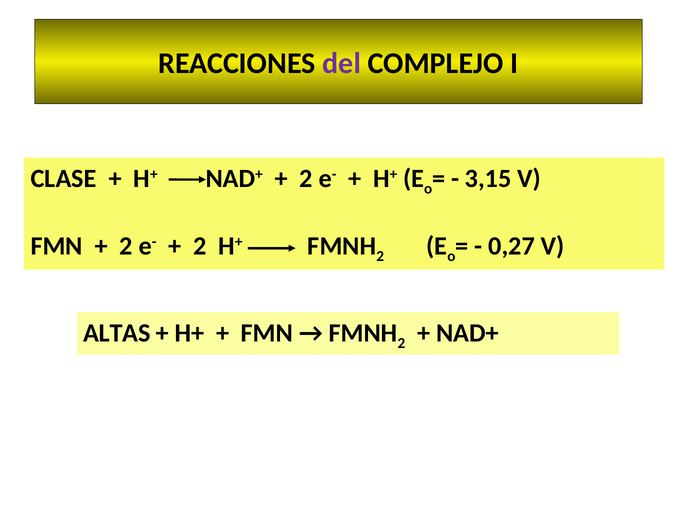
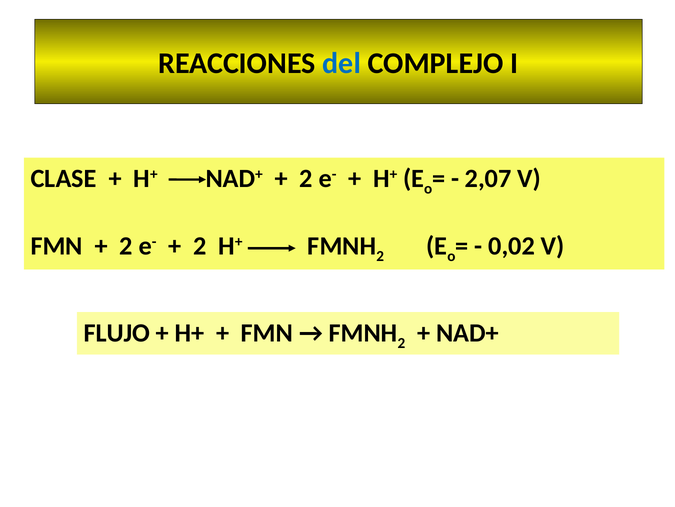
del colour: purple -> blue
3,15: 3,15 -> 2,07
0,27: 0,27 -> 0,02
ALTAS: ALTAS -> FLUJO
